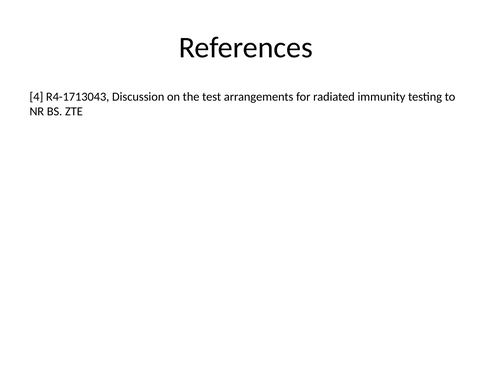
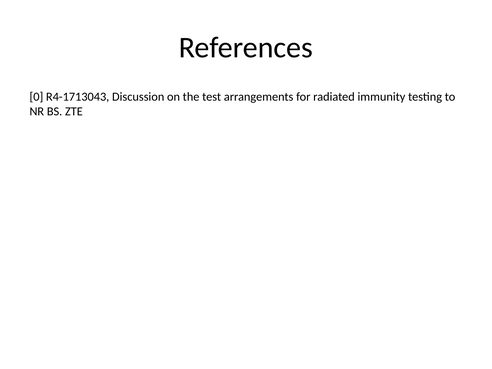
4: 4 -> 0
